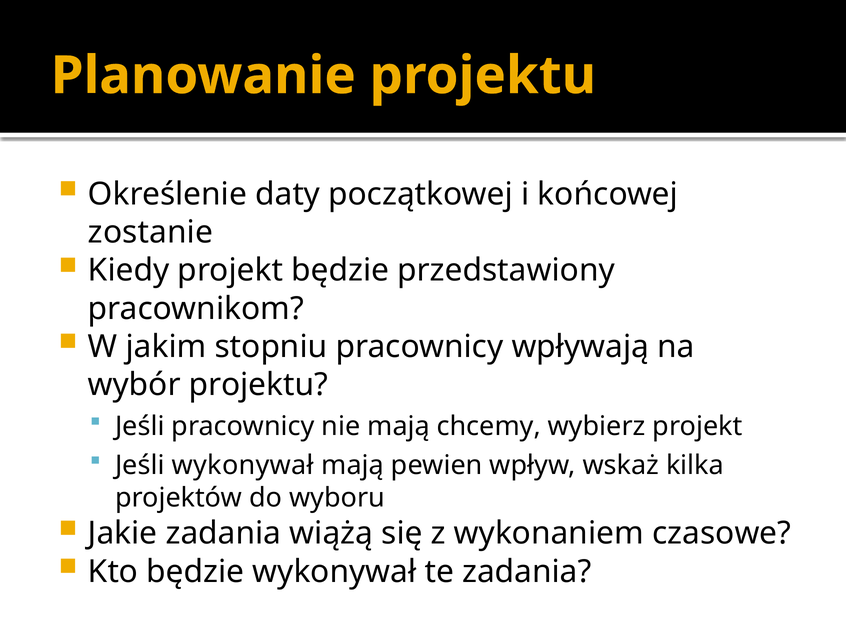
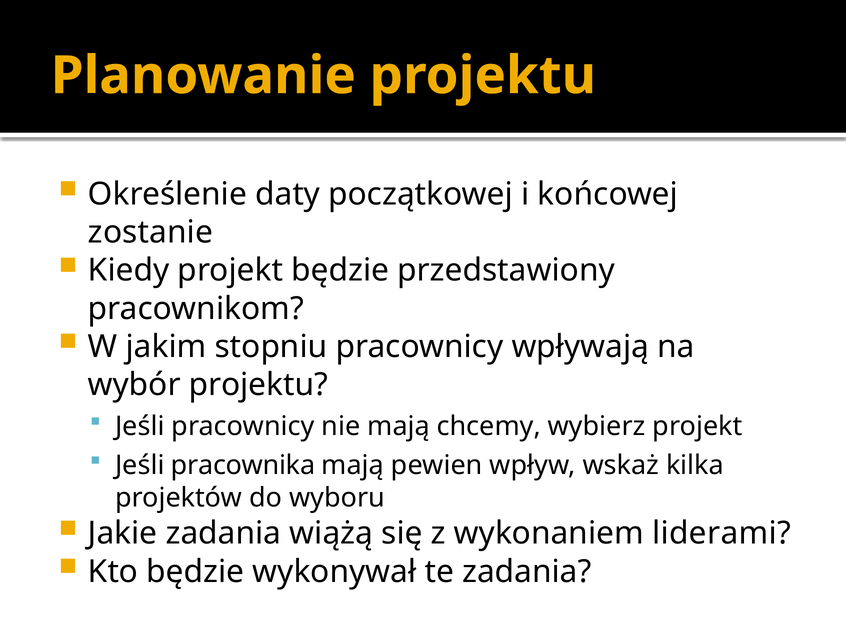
Jeśli wykonywał: wykonywał -> pracownika
czasowe: czasowe -> liderami
